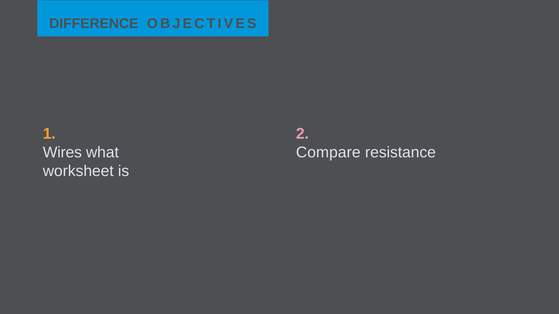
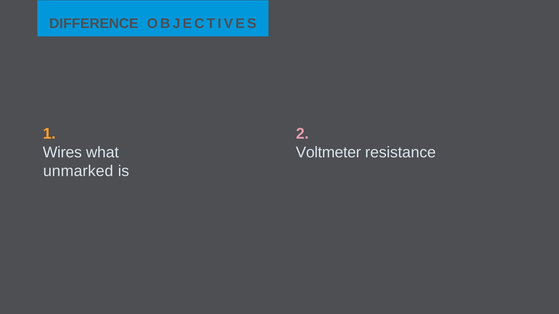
Compare: Compare -> Voltmeter
worksheet: worksheet -> unmarked
